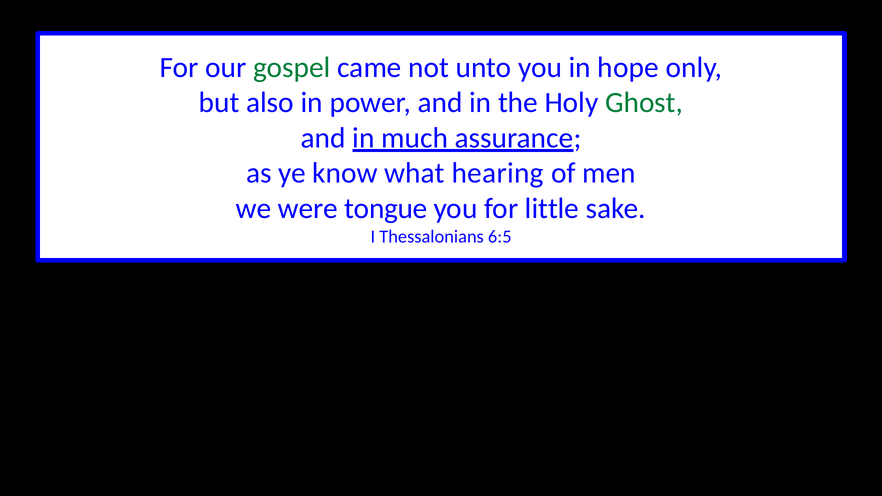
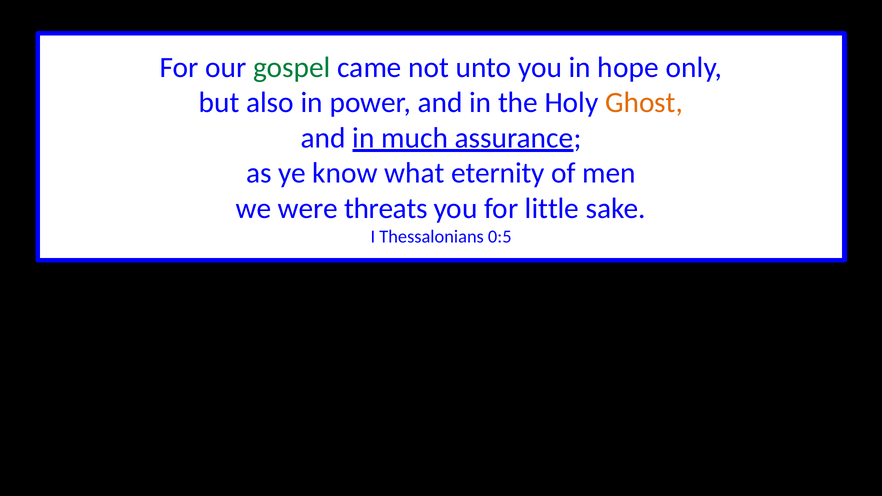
Ghost colour: green -> orange
hearing: hearing -> eternity
tongue: tongue -> threats
6:5: 6:5 -> 0:5
